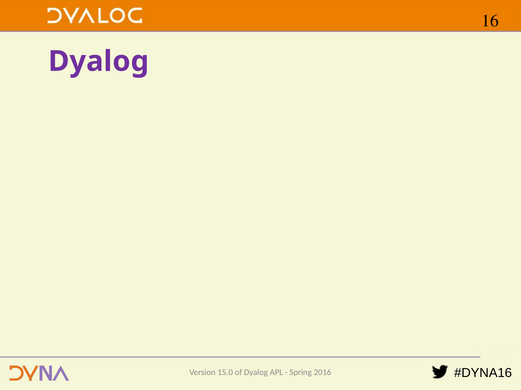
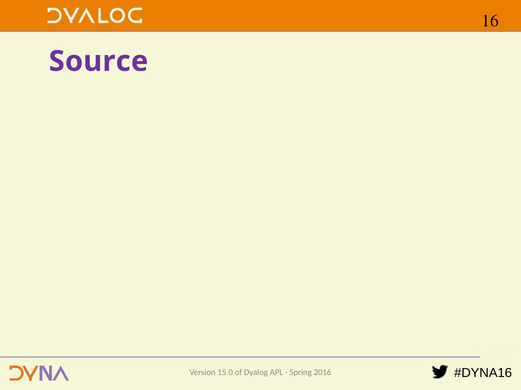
Dyalog at (99, 61): Dyalog -> Source
